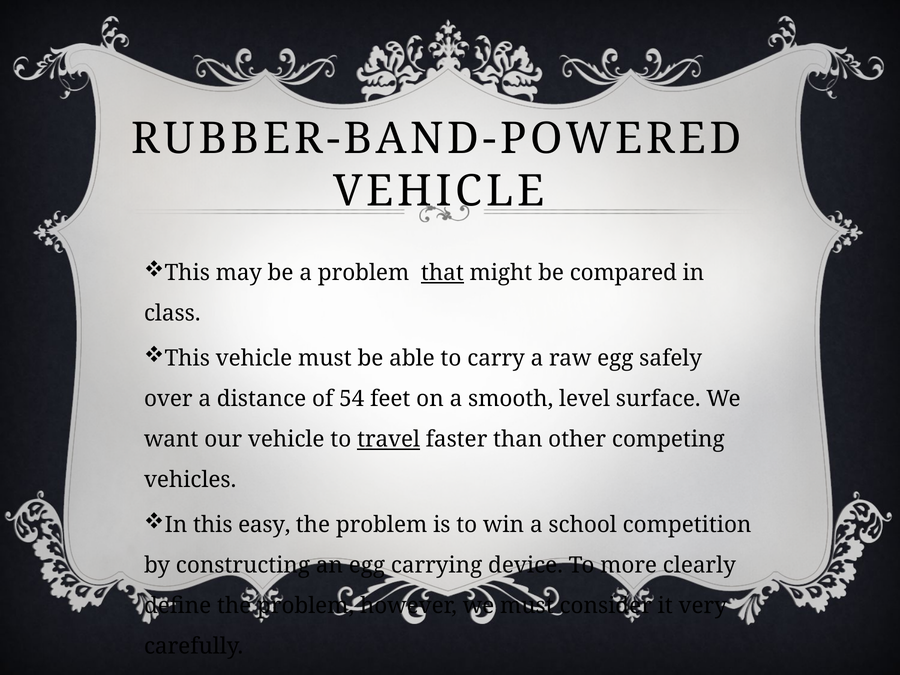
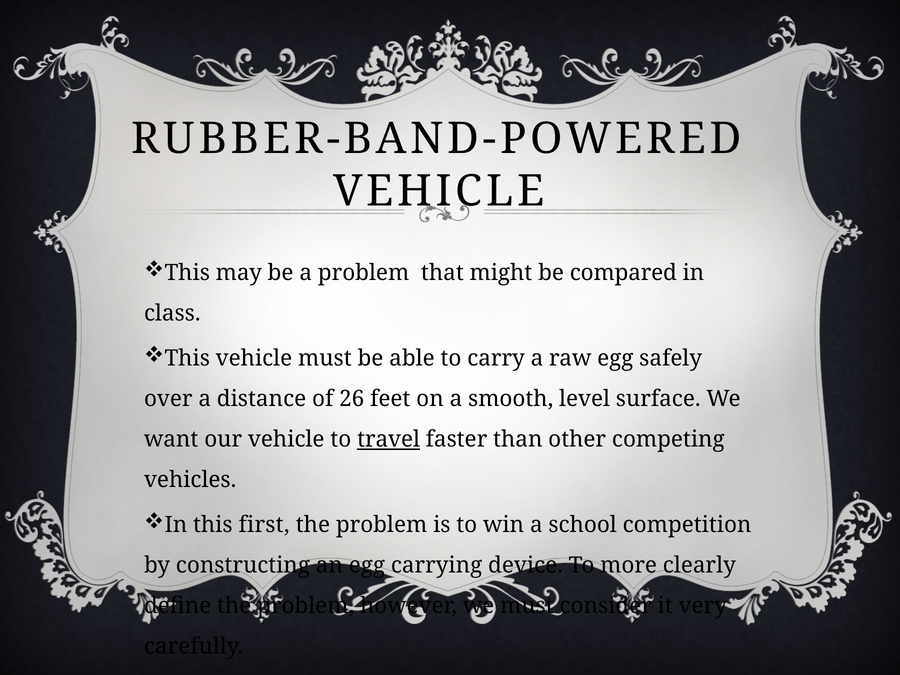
that underline: present -> none
54: 54 -> 26
easy: easy -> first
